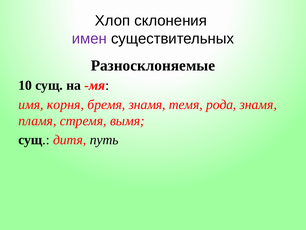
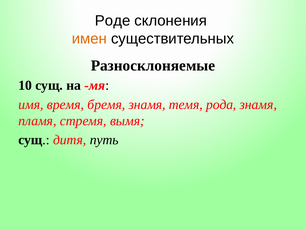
Хлоп: Хлоп -> Роде
имен colour: purple -> orange
корня: корня -> время
